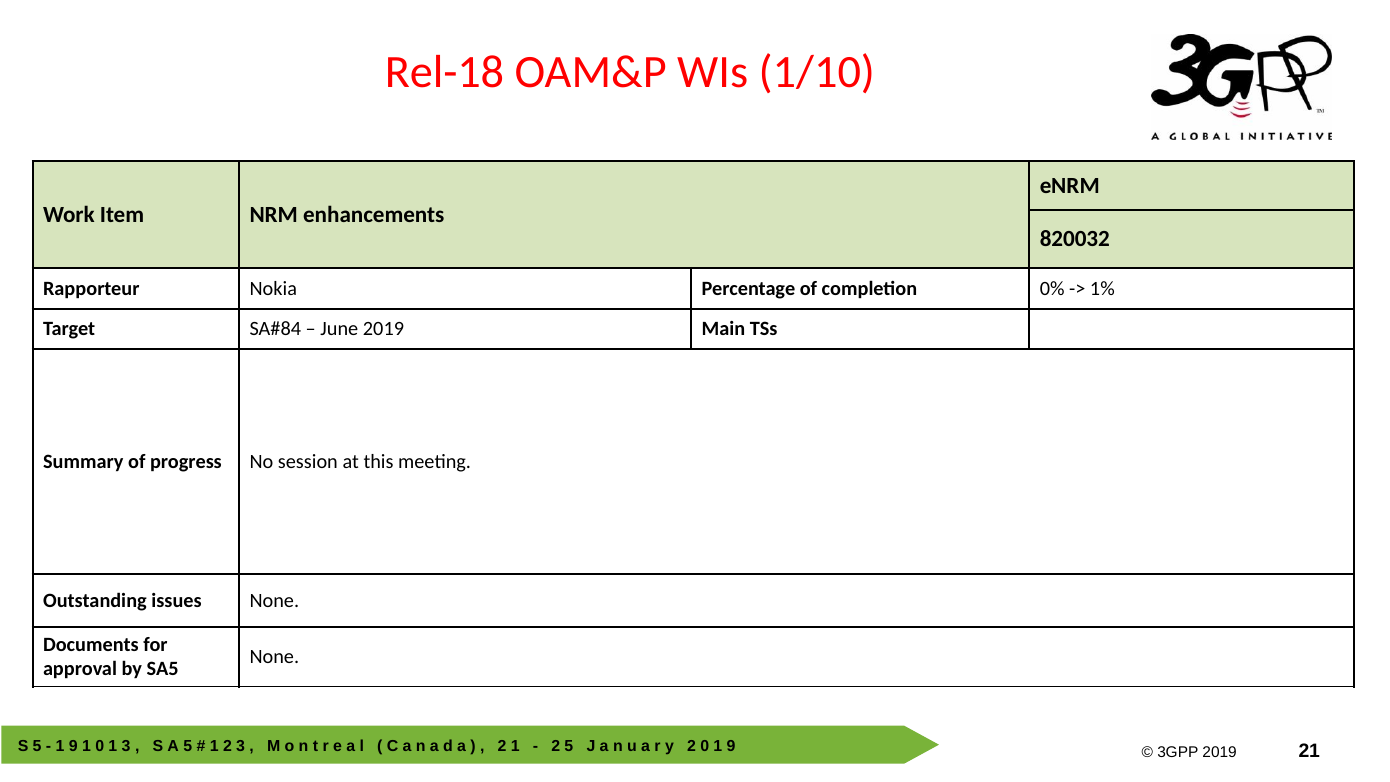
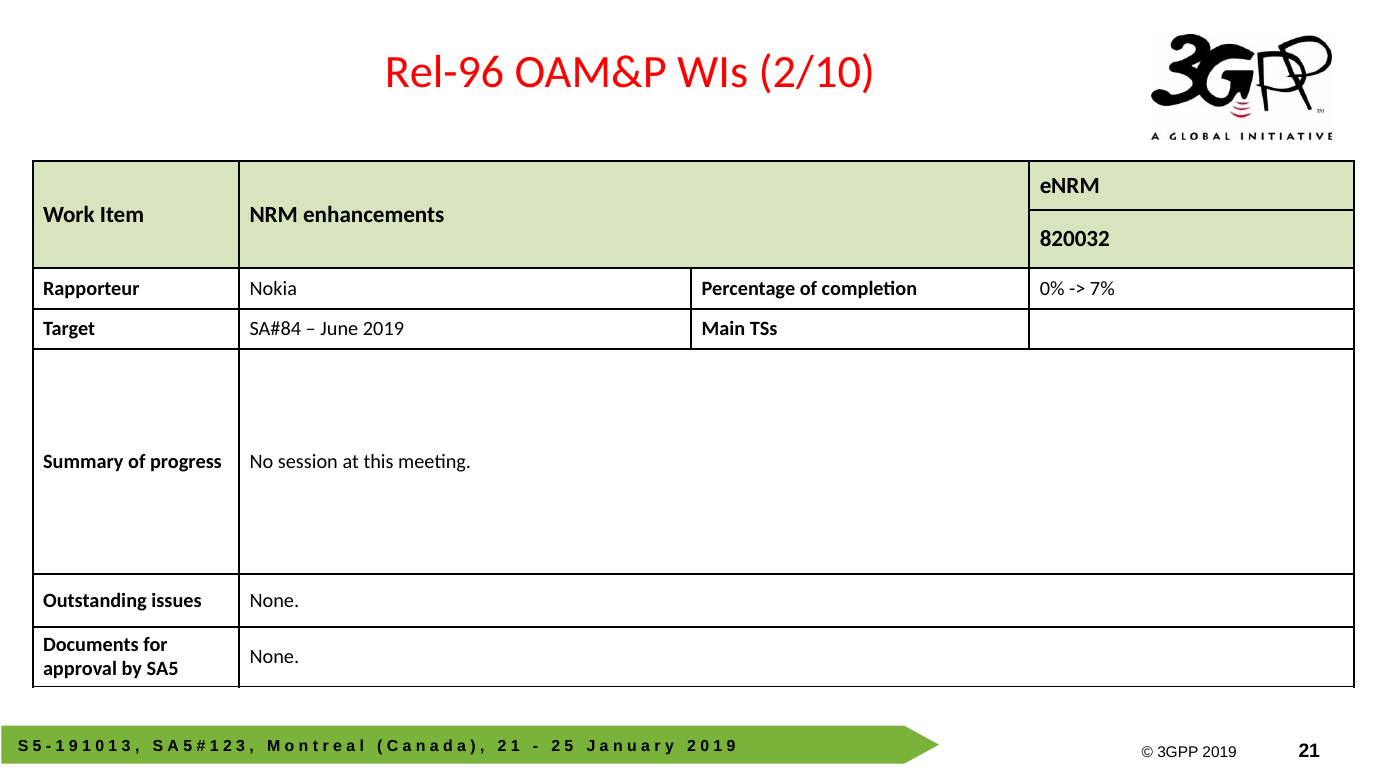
Rel-18: Rel-18 -> Rel-96
1/10: 1/10 -> 2/10
1%: 1% -> 7%
